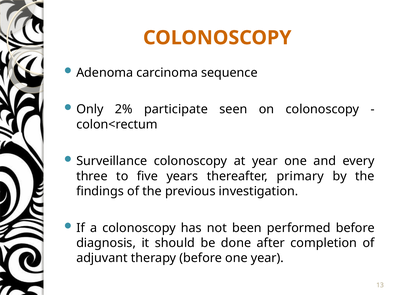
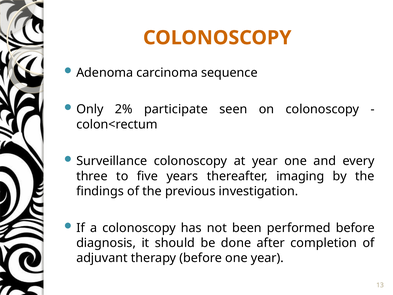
primary: primary -> imaging
